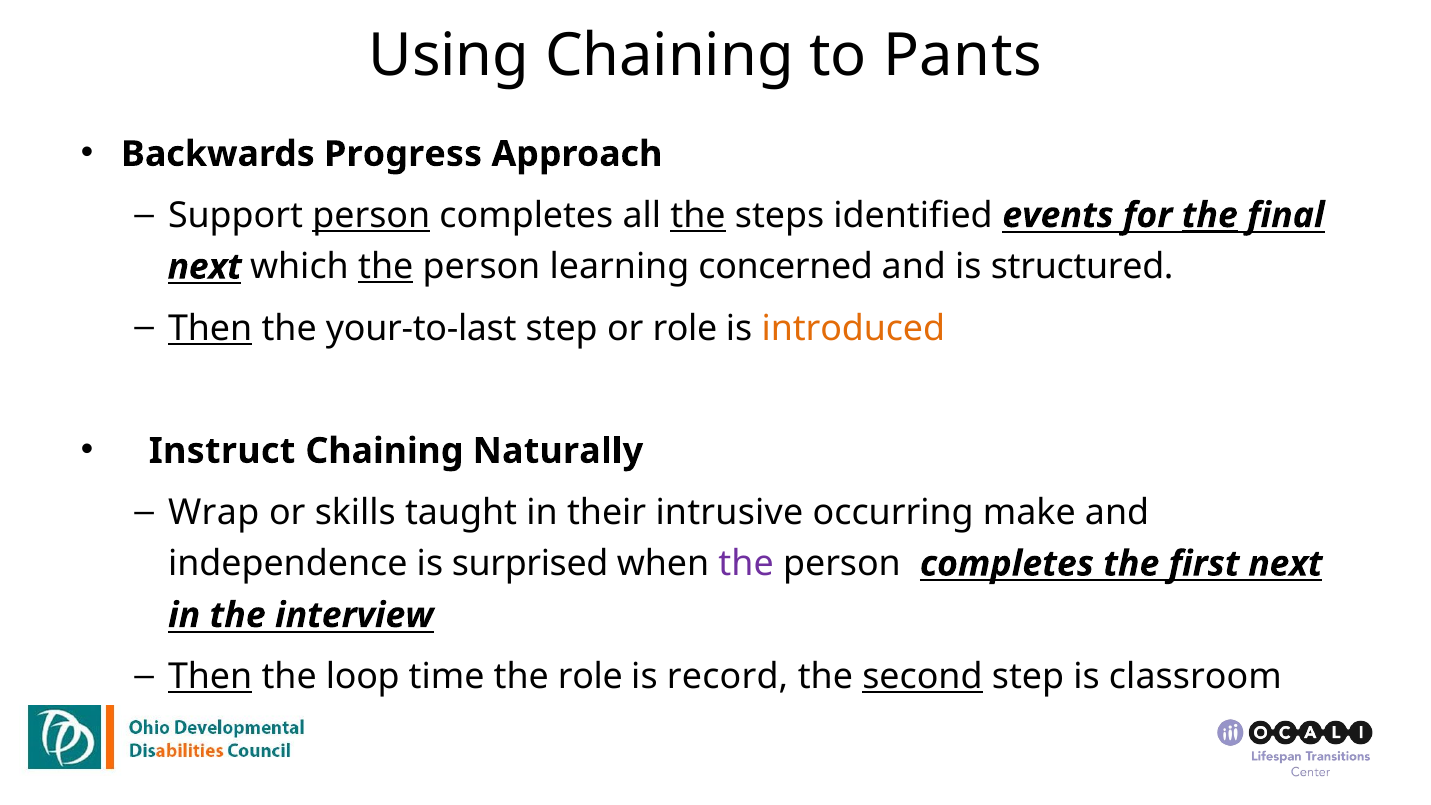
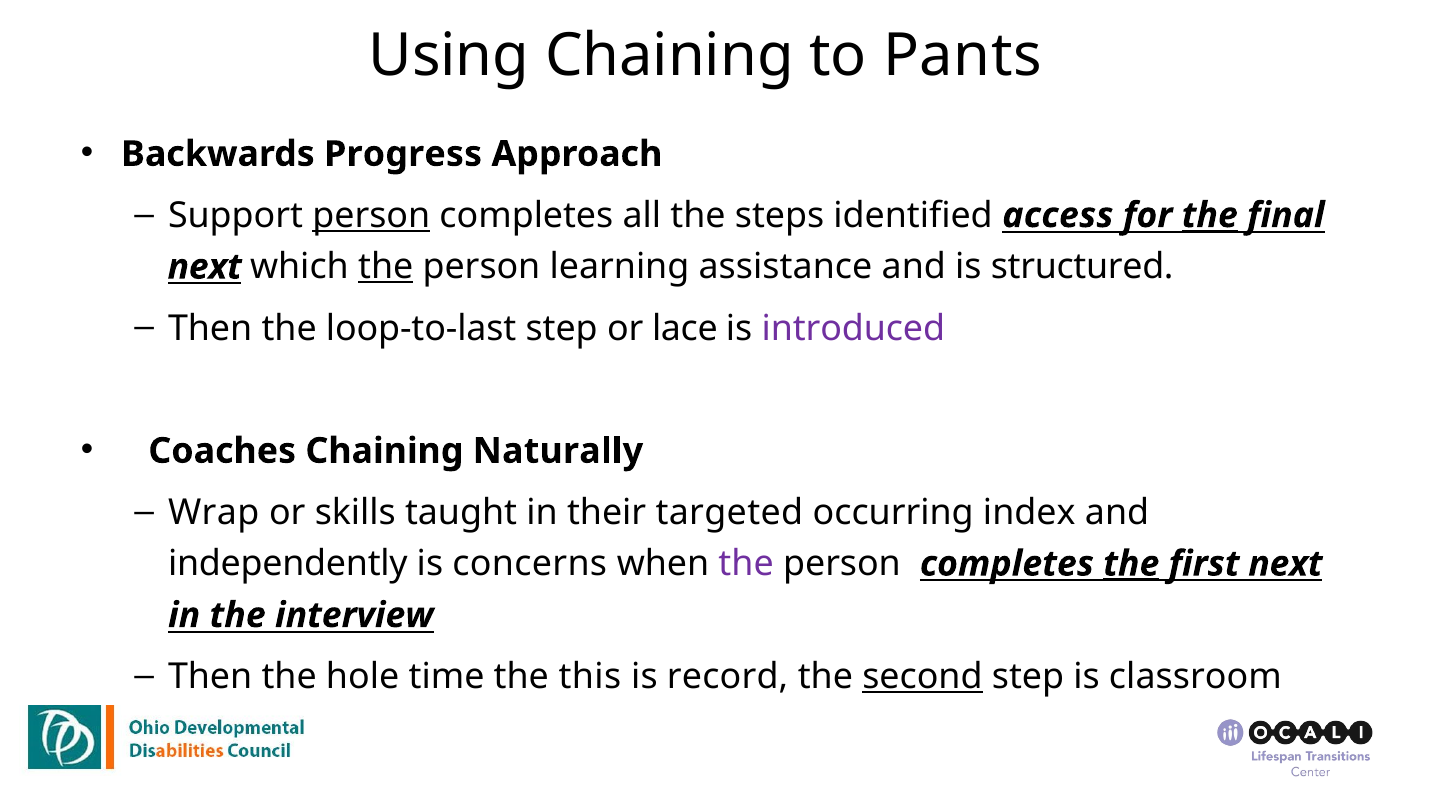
the at (698, 215) underline: present -> none
events: events -> access
concerned: concerned -> assistance
Then at (210, 328) underline: present -> none
your-to-last: your-to-last -> loop-to-last
or role: role -> lace
introduced colour: orange -> purple
Instruct: Instruct -> Coaches
intrusive: intrusive -> targeted
make: make -> index
independence: independence -> independently
surprised: surprised -> concerns
the at (1131, 564) underline: none -> present
Then at (210, 677) underline: present -> none
loop: loop -> hole
the role: role -> this
